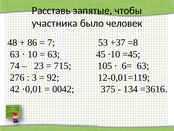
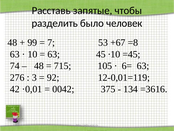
участника: участника -> разделить
86: 86 -> 99
+37: +37 -> +67
23 at (39, 66): 23 -> 48
